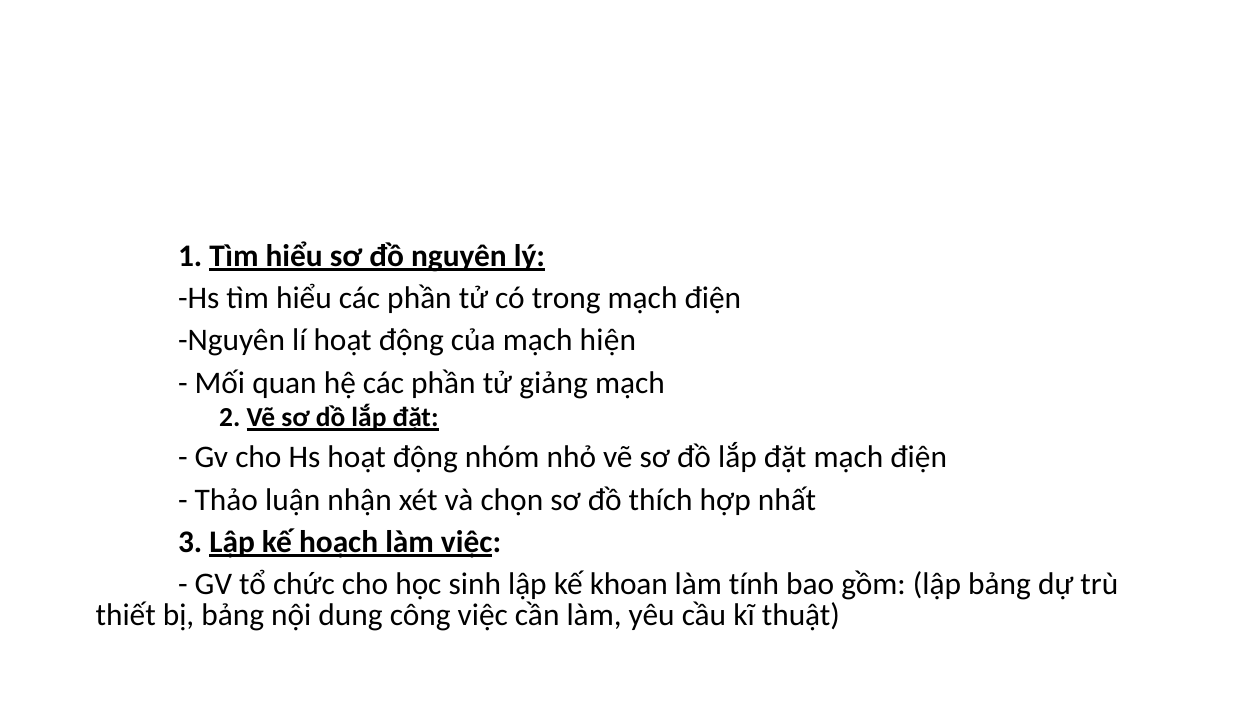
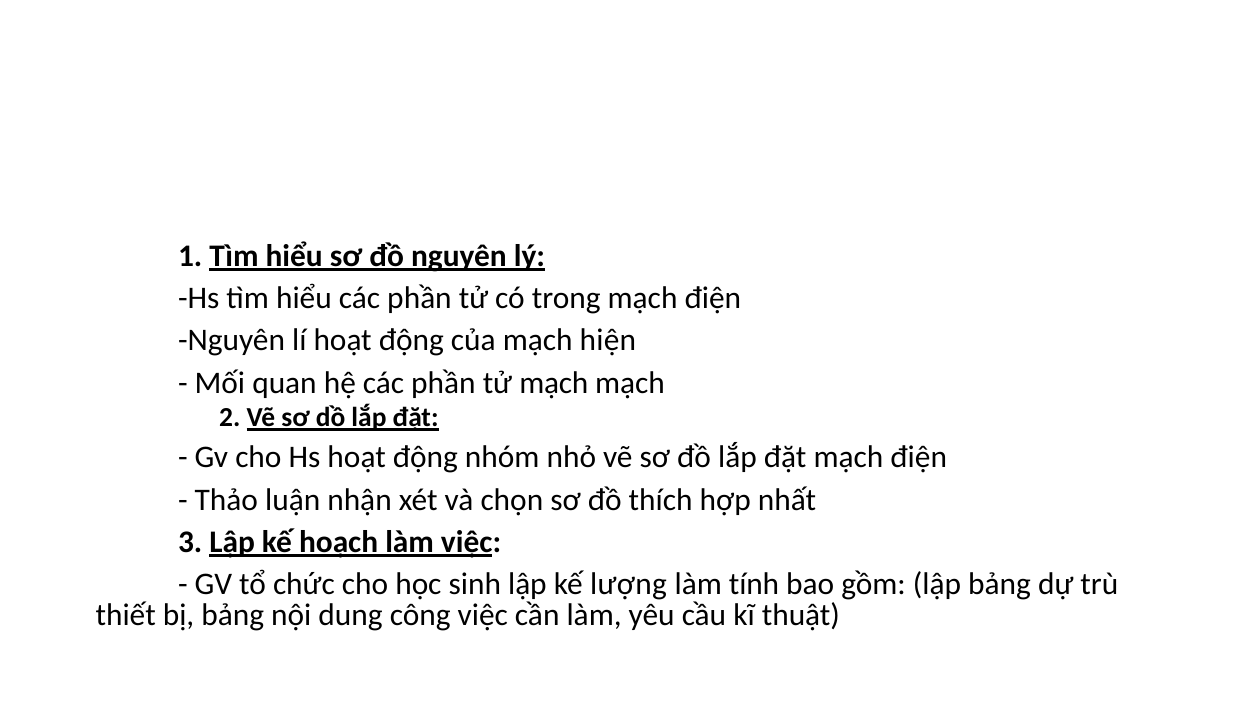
tử giảng: giảng -> mạch
khoan: khoan -> lượng
